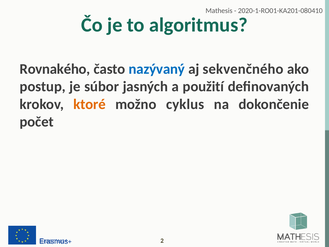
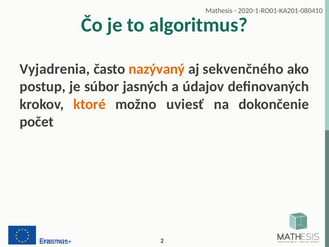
Rovnakého: Rovnakého -> Vyjadrenia
nazývaný colour: blue -> orange
použití: použití -> údajov
cyklus: cyklus -> uviesť
